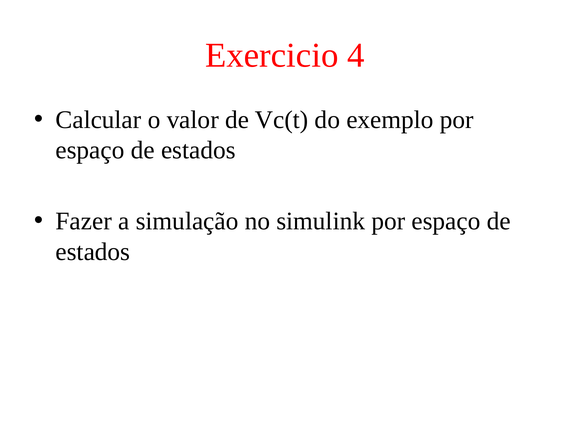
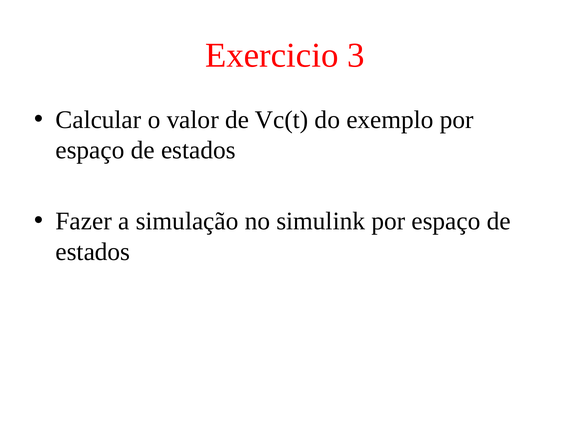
4: 4 -> 3
